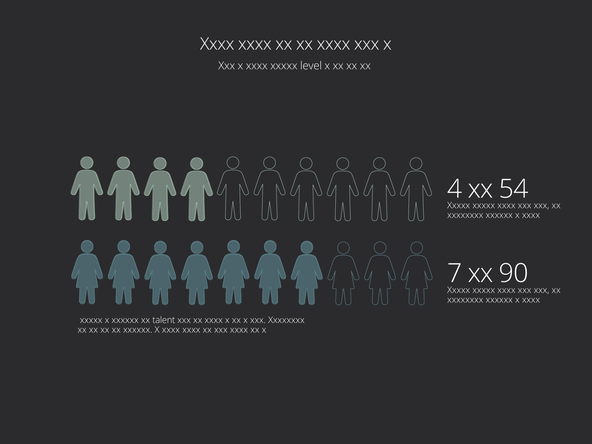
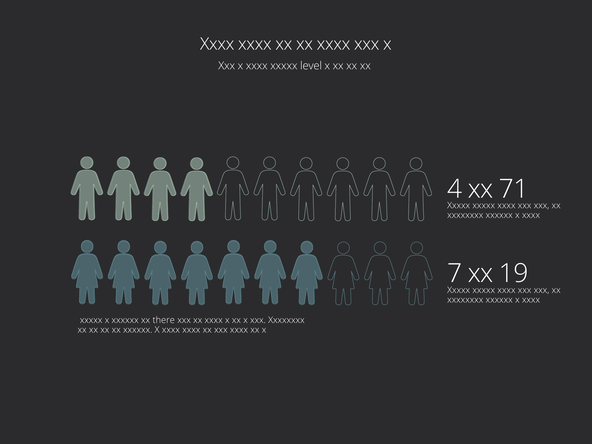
54: 54 -> 71
90: 90 -> 19
talent: talent -> there
